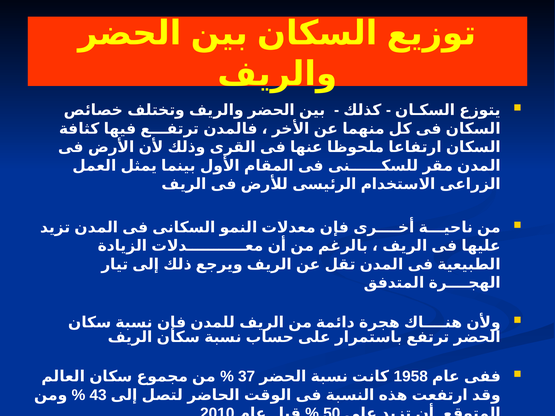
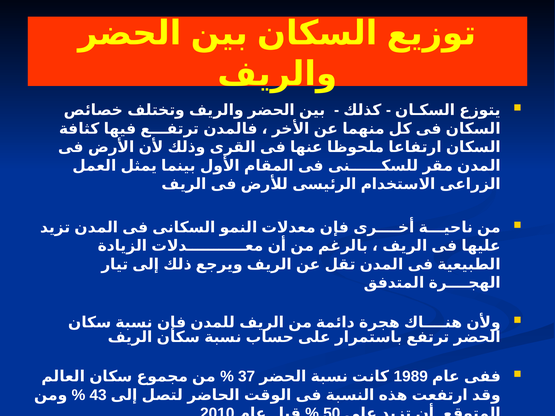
1958: 1958 -> 1989
